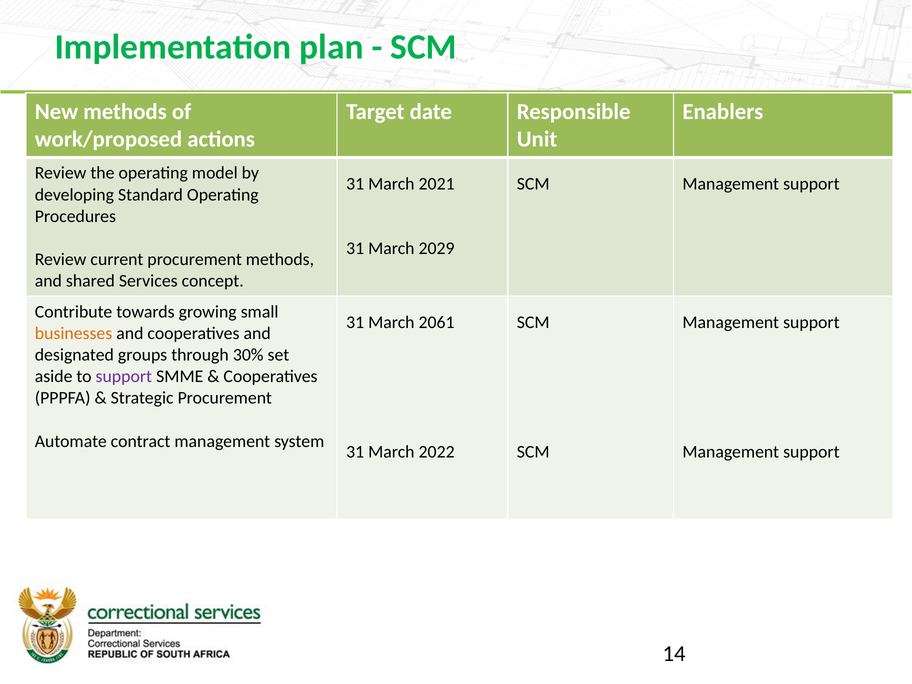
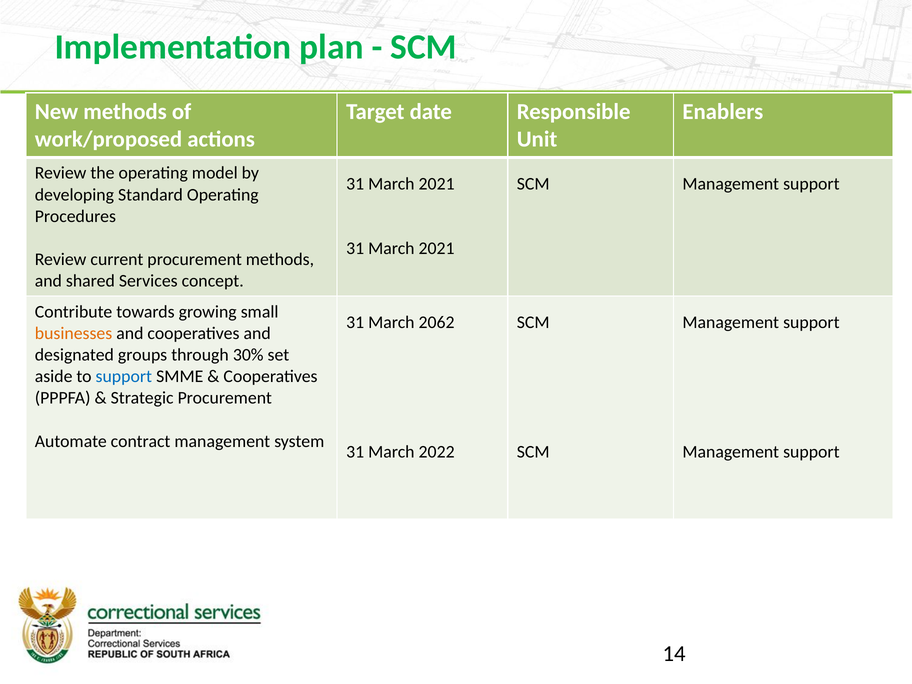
2029 at (437, 249): 2029 -> 2021
2061: 2061 -> 2062
support at (124, 377) colour: purple -> blue
